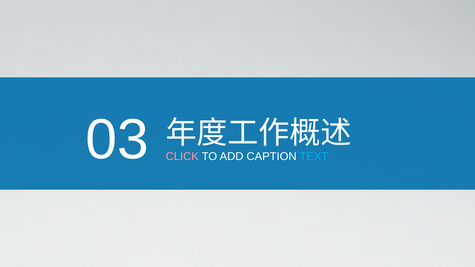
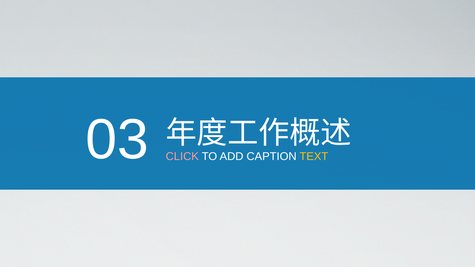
TEXT colour: light blue -> yellow
